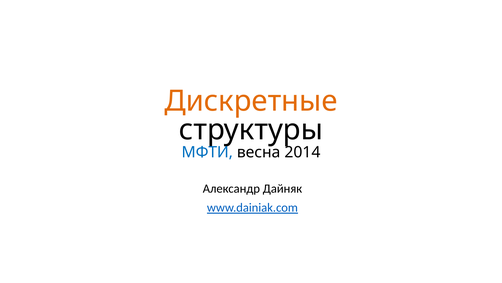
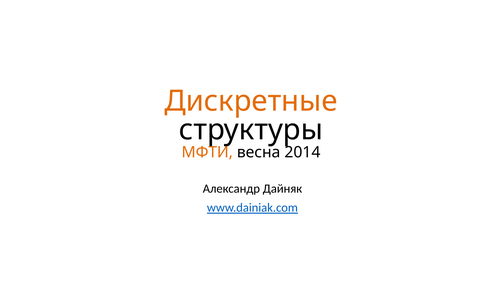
МФТИ colour: blue -> orange
